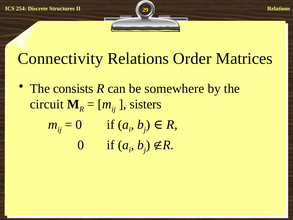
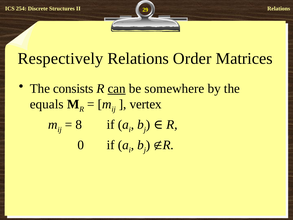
Connectivity: Connectivity -> Respectively
can underline: none -> present
circuit: circuit -> equals
sisters: sisters -> vertex
0 at (79, 124): 0 -> 8
